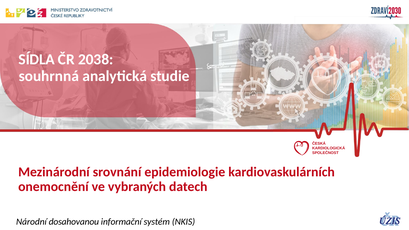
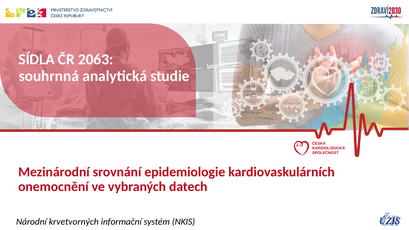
2038: 2038 -> 2063
dosahovanou: dosahovanou -> krvetvorných
